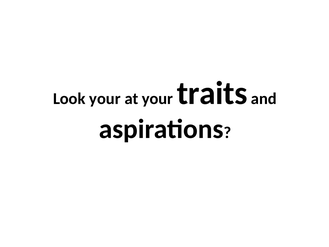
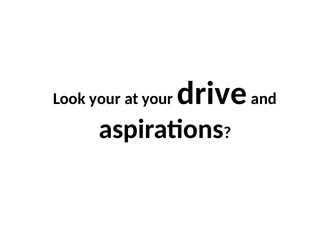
traits: traits -> drive
